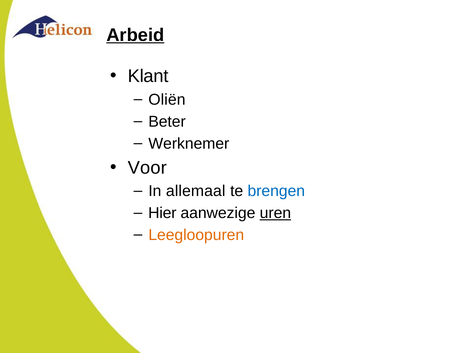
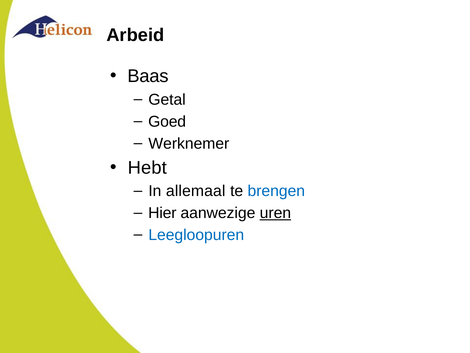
Arbeid underline: present -> none
Klant: Klant -> Baas
Oliën: Oliën -> Getal
Beter: Beter -> Goed
Voor: Voor -> Hebt
Leegloopuren colour: orange -> blue
